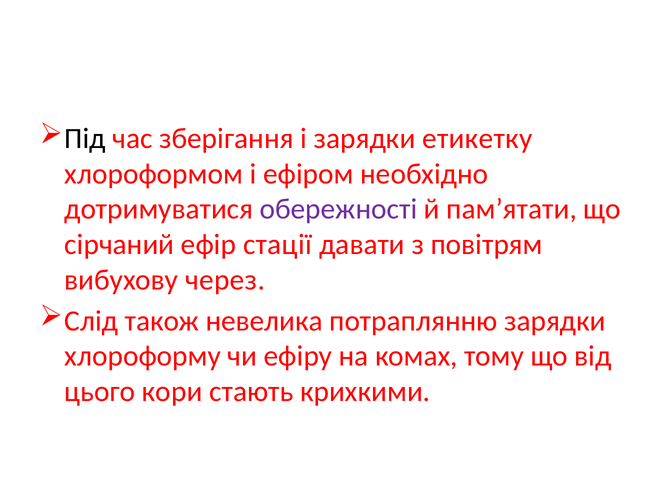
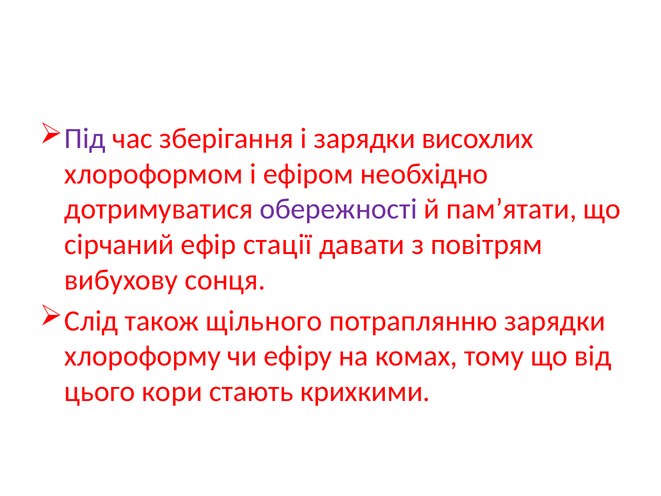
Під colour: black -> purple
етикетку: етикетку -> висохлих
через: через -> сонця
невелика: невелика -> щільного
